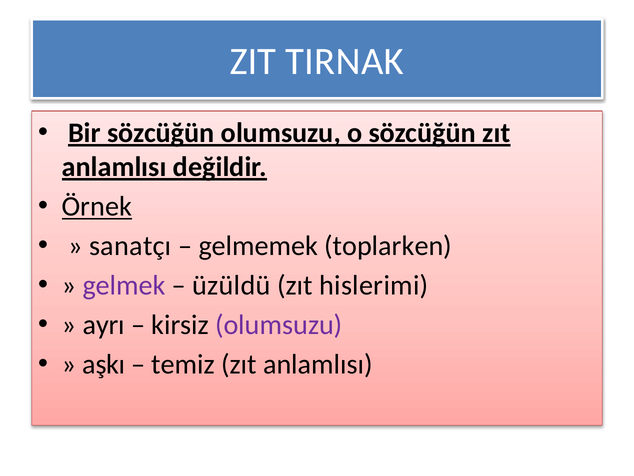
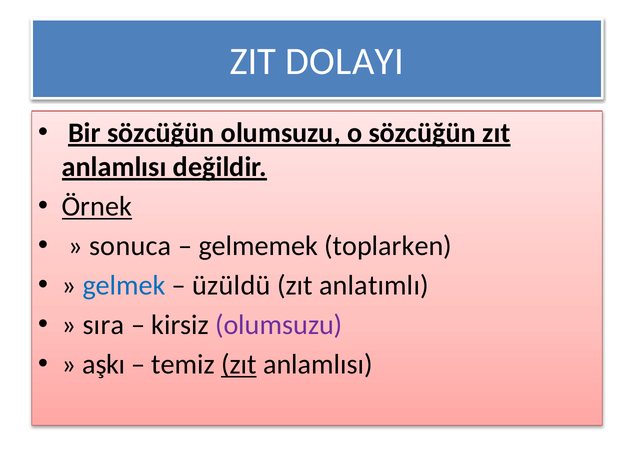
TIRNAK: TIRNAK -> DOLAYI
sanatçı: sanatçı -> sonuca
gelmek colour: purple -> blue
hislerimi: hislerimi -> anlatımlı
ayrı: ayrı -> sıra
zıt at (239, 364) underline: none -> present
